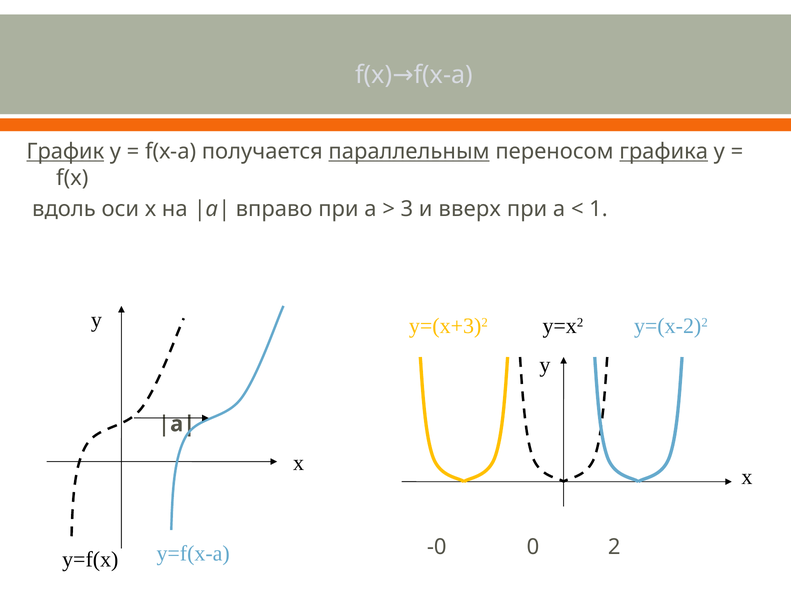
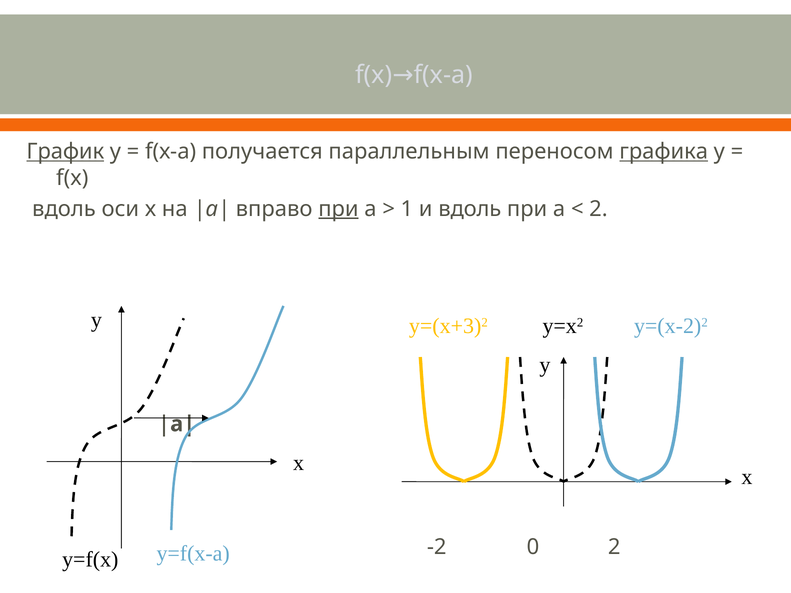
параллельным underline: present -> none
при at (338, 209) underline: none -> present
3: 3 -> 1
и вверх: вверх -> вдоль
1 at (598, 209): 1 -> 2
-0: -0 -> -2
